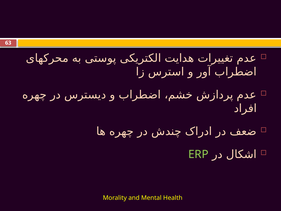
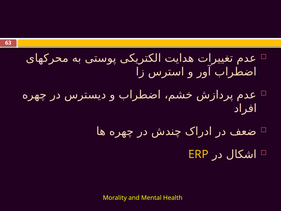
ERP colour: light green -> yellow
